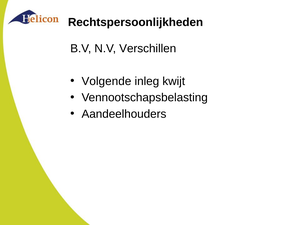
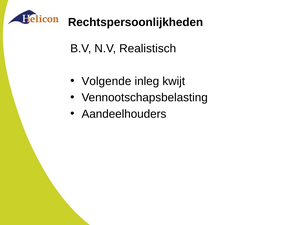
Verschillen: Verschillen -> Realistisch
